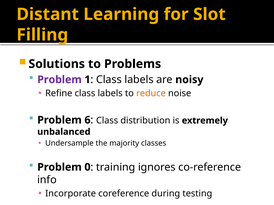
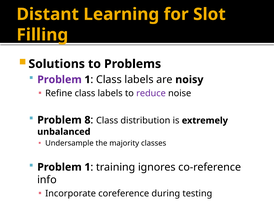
reduce colour: orange -> purple
6: 6 -> 8
0 at (87, 168): 0 -> 1
